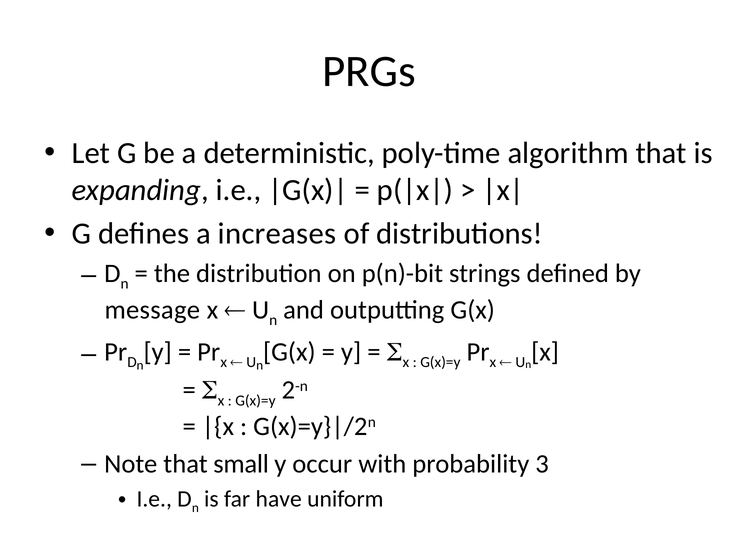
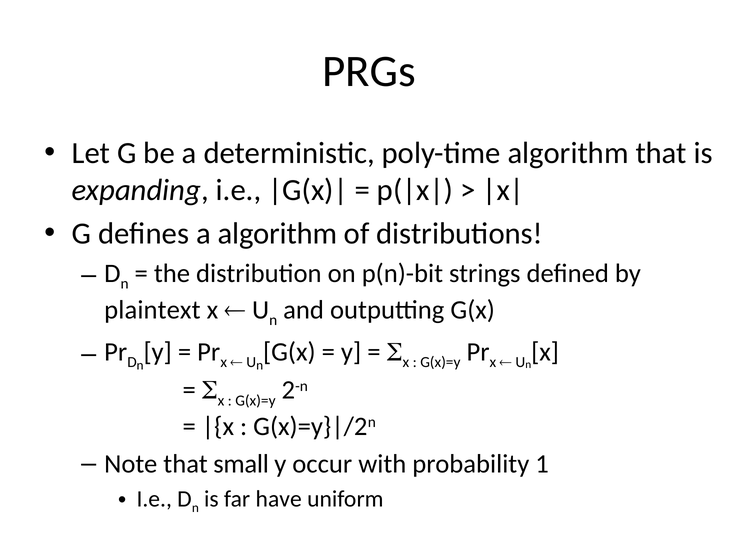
a increases: increases -> algorithm
message: message -> plaintext
3: 3 -> 1
